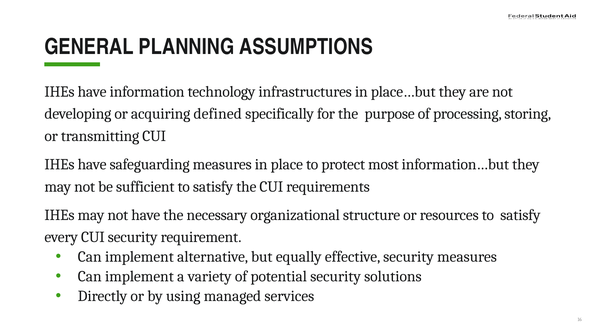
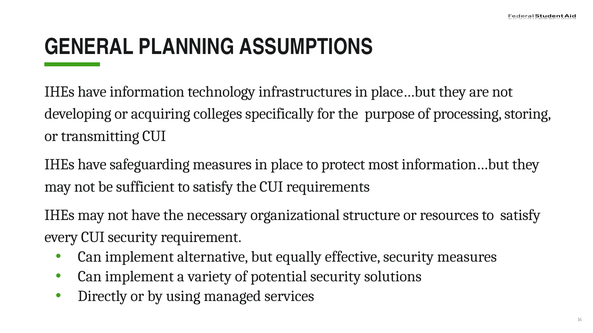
defined: defined -> colleges
